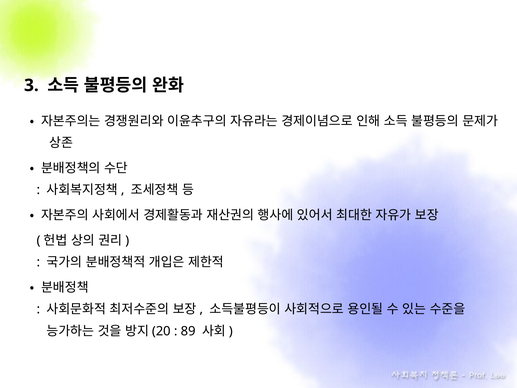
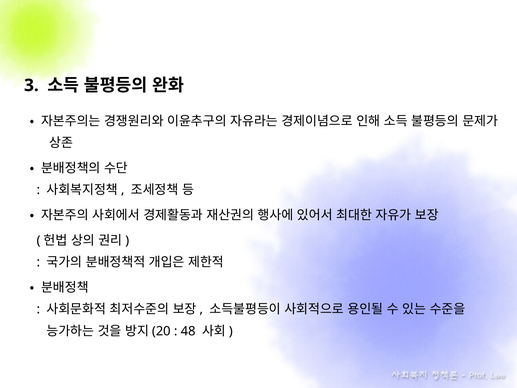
89: 89 -> 48
